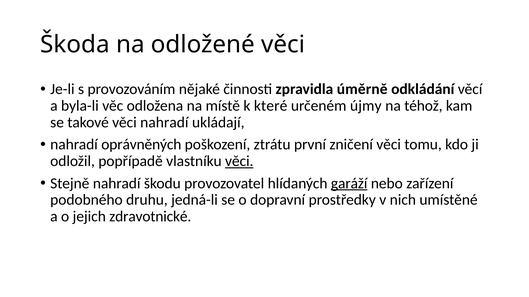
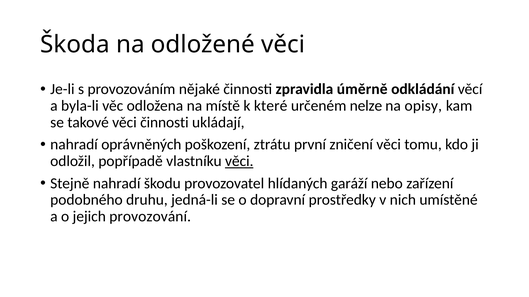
újmy: újmy -> nelze
téhož: téhož -> opisy
věci nahradí: nahradí -> činnosti
garáží underline: present -> none
zdravotnické: zdravotnické -> provozování
